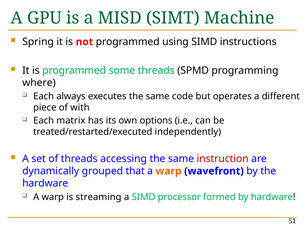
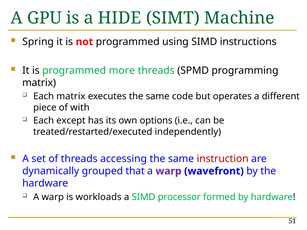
MISD: MISD -> HIDE
some: some -> more
where at (39, 83): where -> matrix
Each always: always -> matrix
matrix: matrix -> except
warp at (169, 171) colour: orange -> purple
streaming: streaming -> workloads
